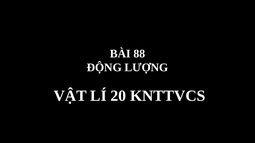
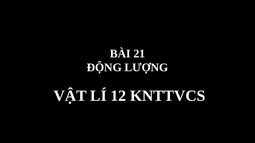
88: 88 -> 21
20: 20 -> 12
